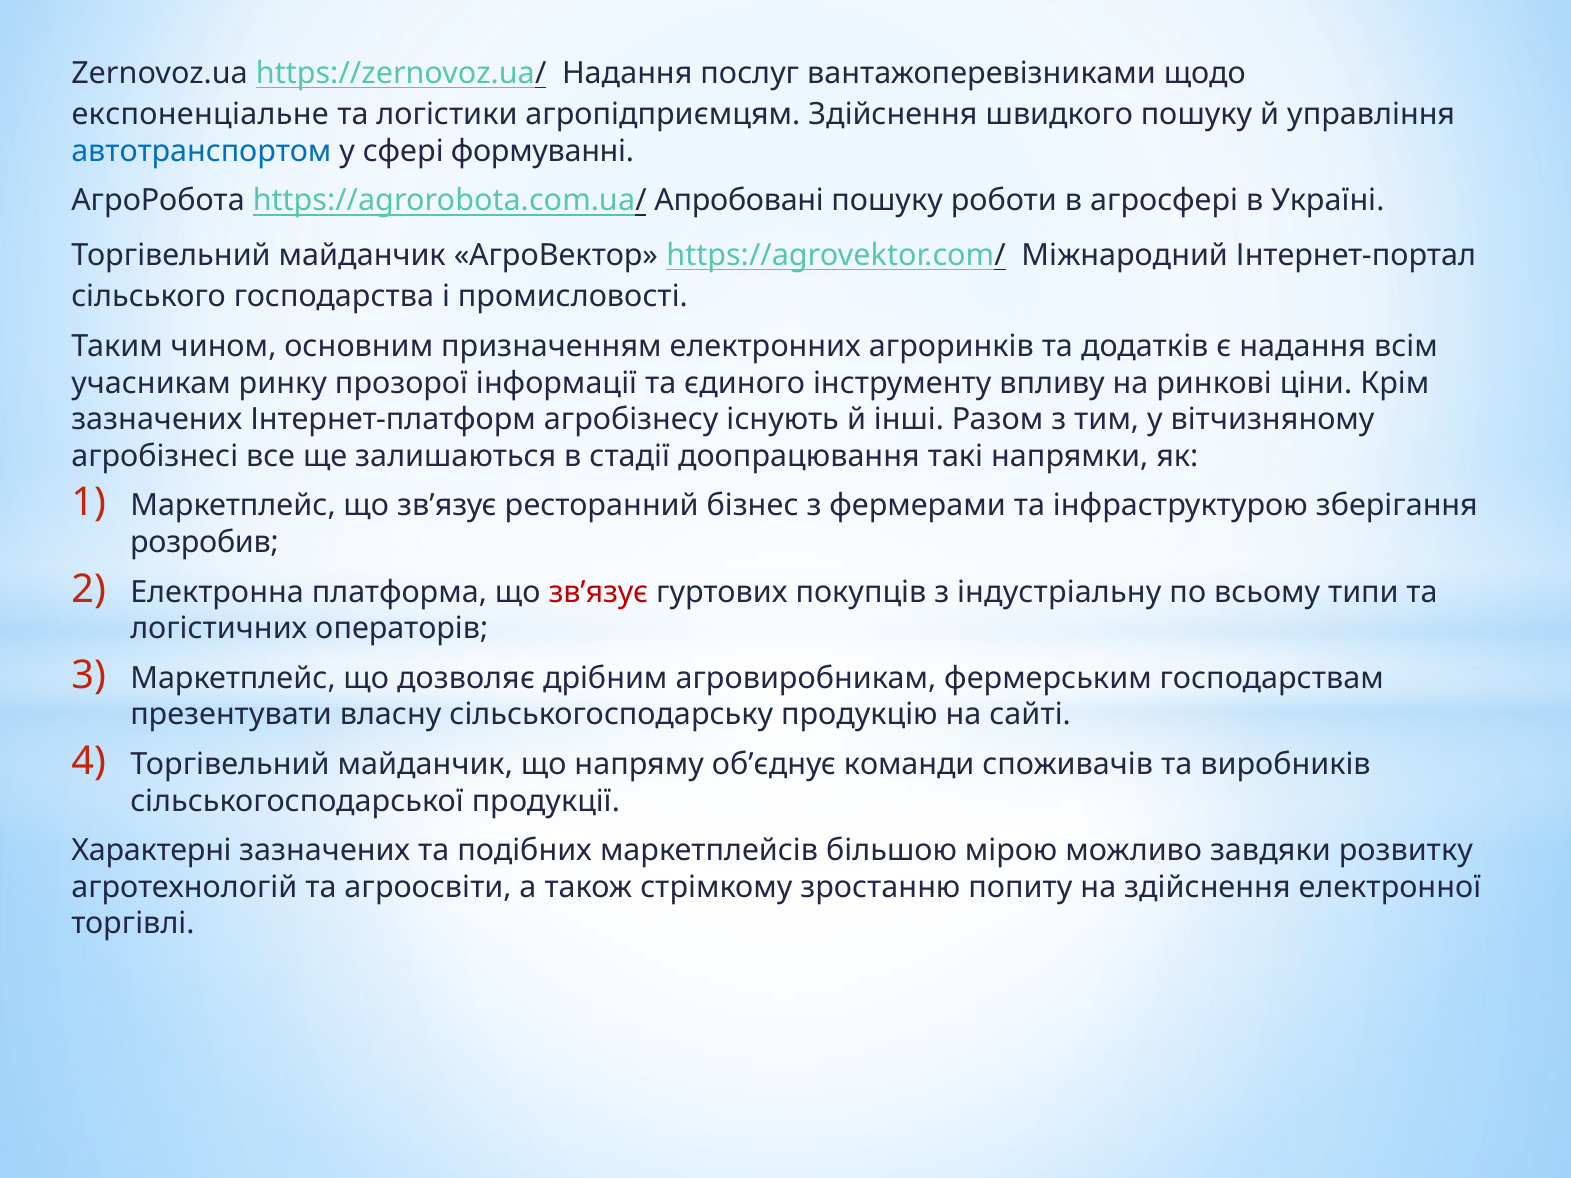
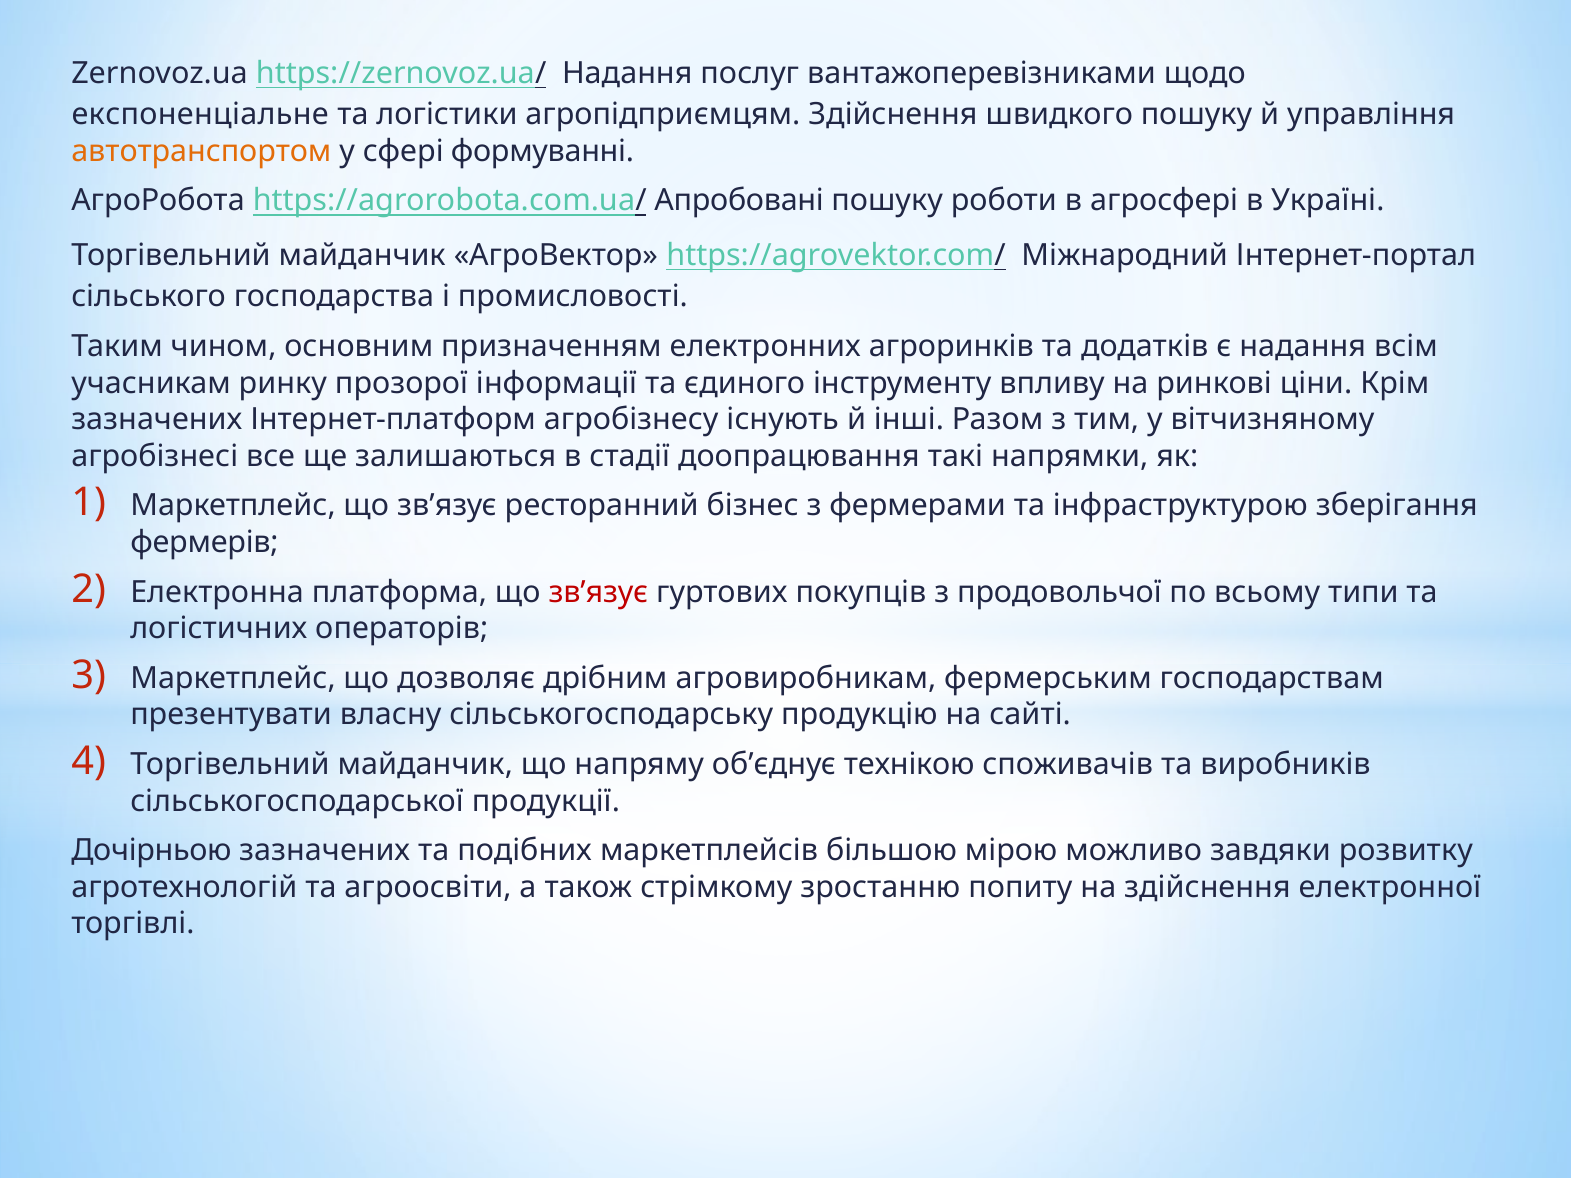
автотранспортом colour: blue -> orange
розробив: розробив -> фермерів
індустріальну: індустріальну -> продовольчої
команди: команди -> технікою
Характерні: Характерні -> Дочірньою
